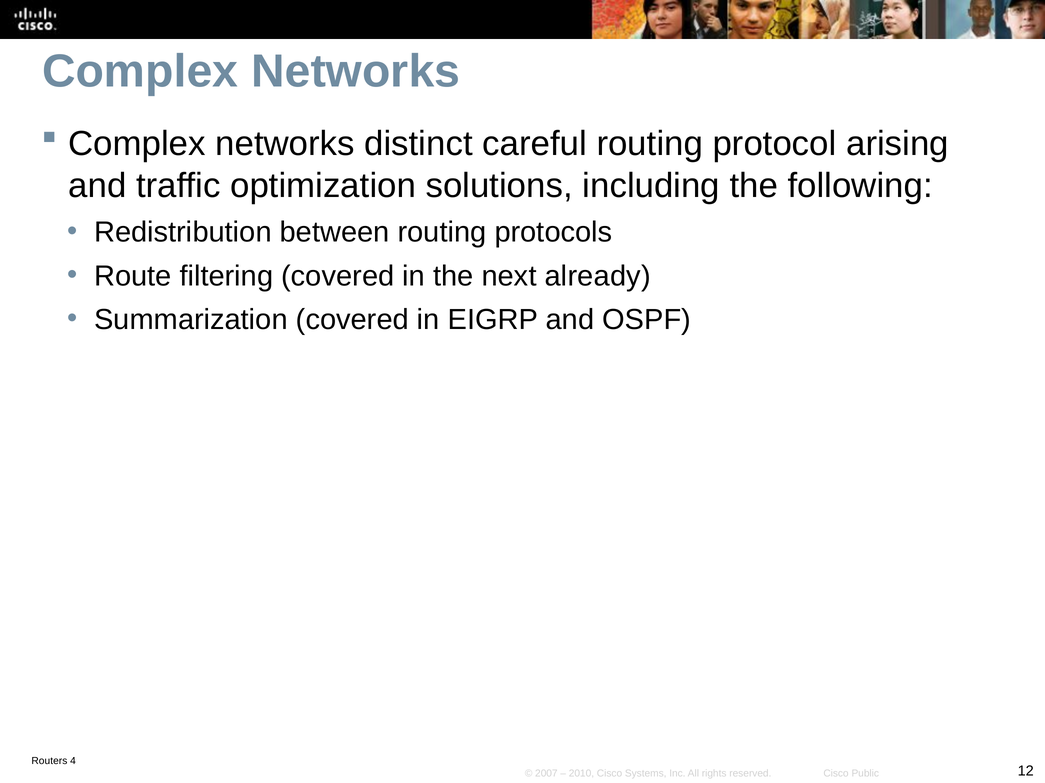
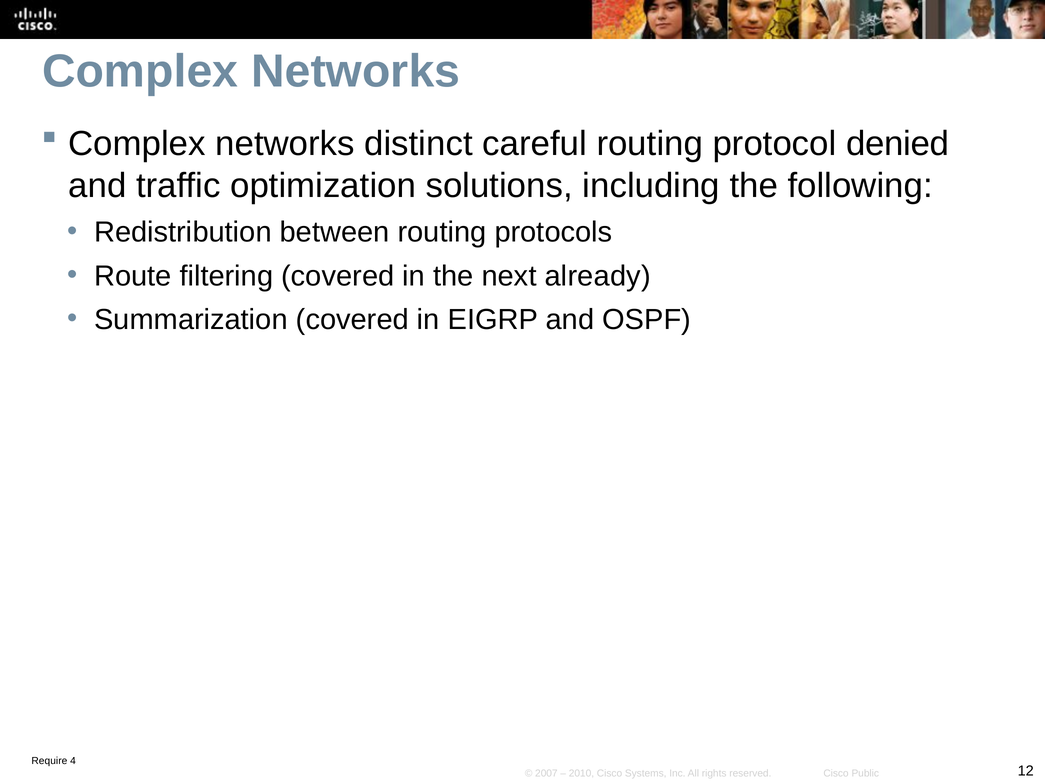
arising: arising -> denied
Routers: Routers -> Require
